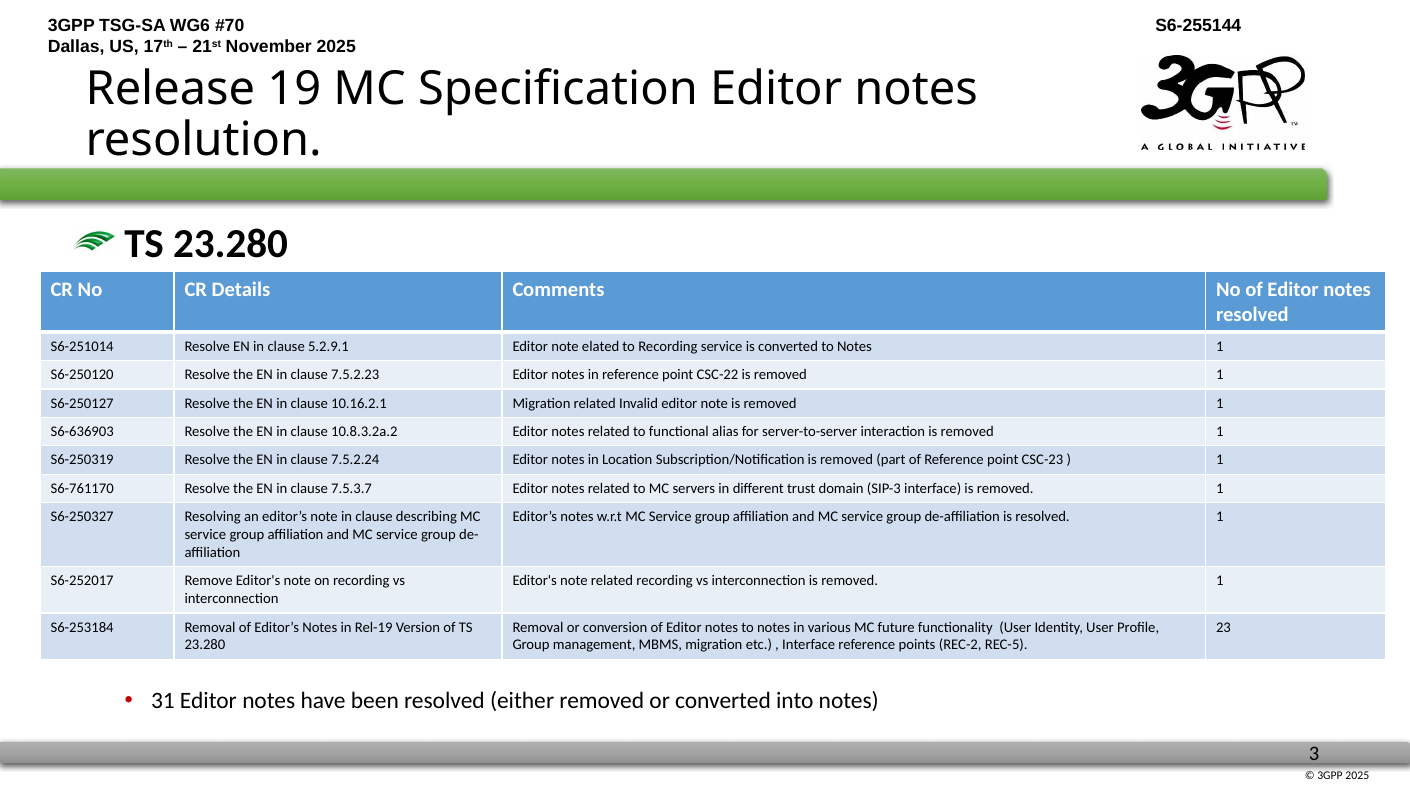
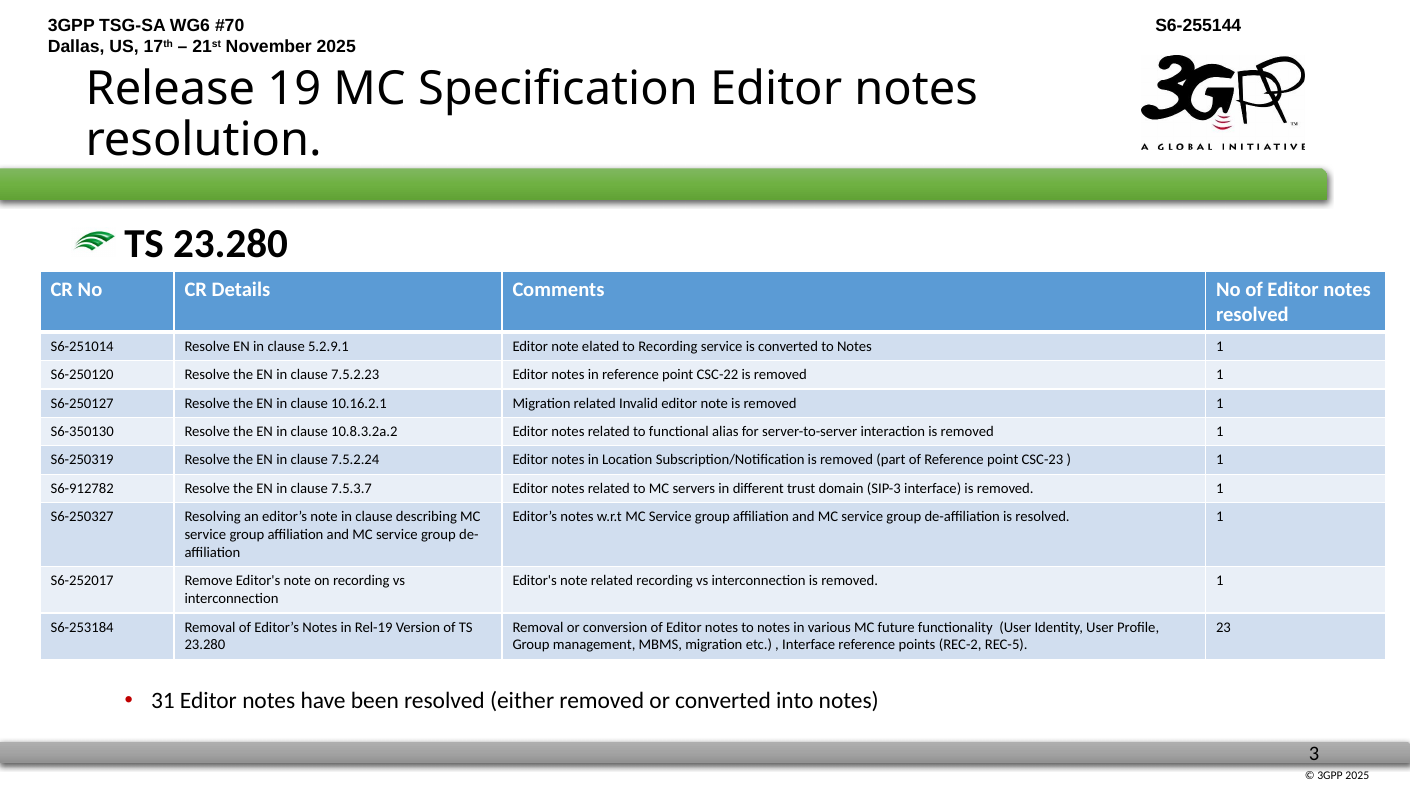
S6-636903: S6-636903 -> S6-350130
S6-761170: S6-761170 -> S6-912782
